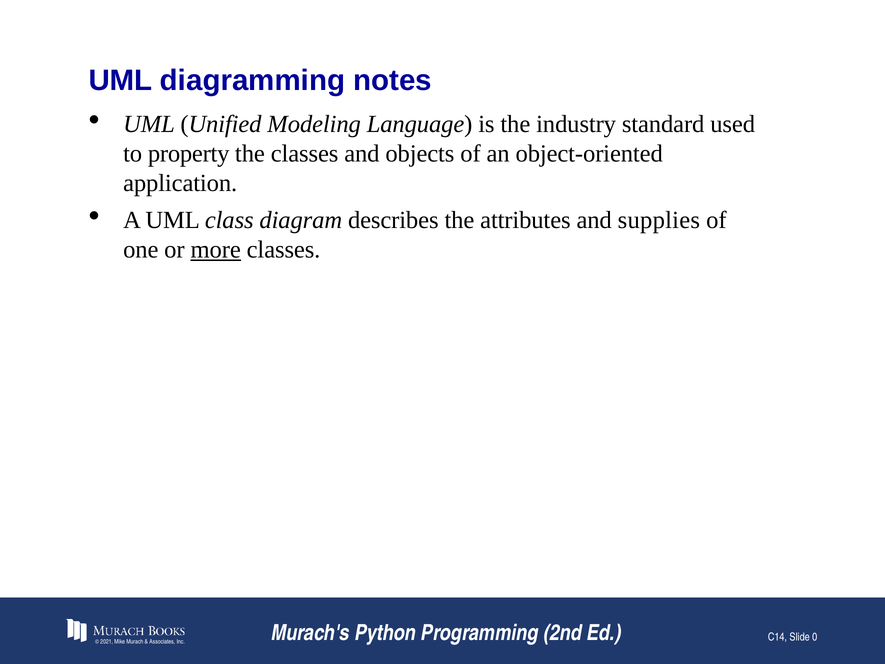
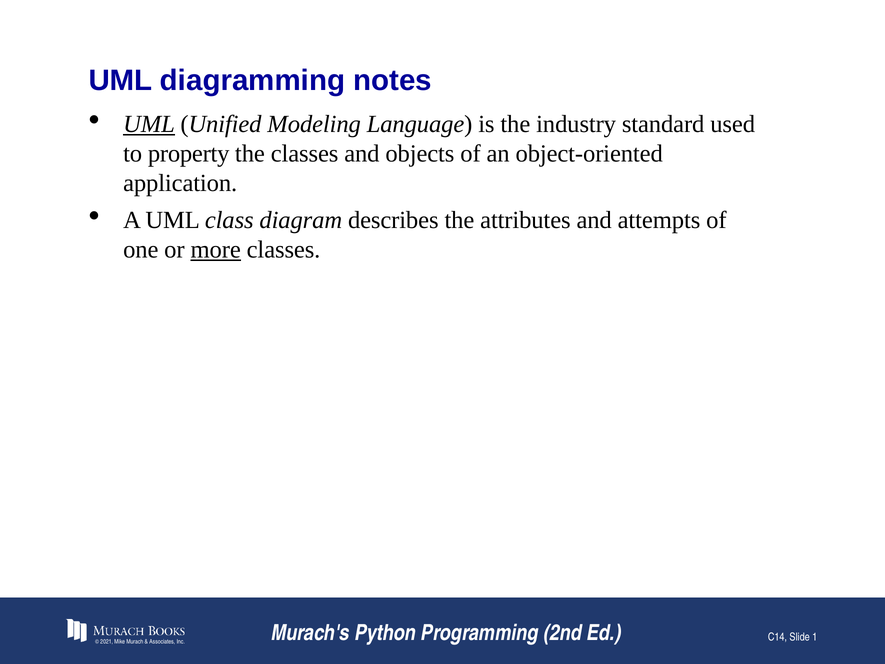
UML at (149, 124) underline: none -> present
supplies: supplies -> attempts
0: 0 -> 1
